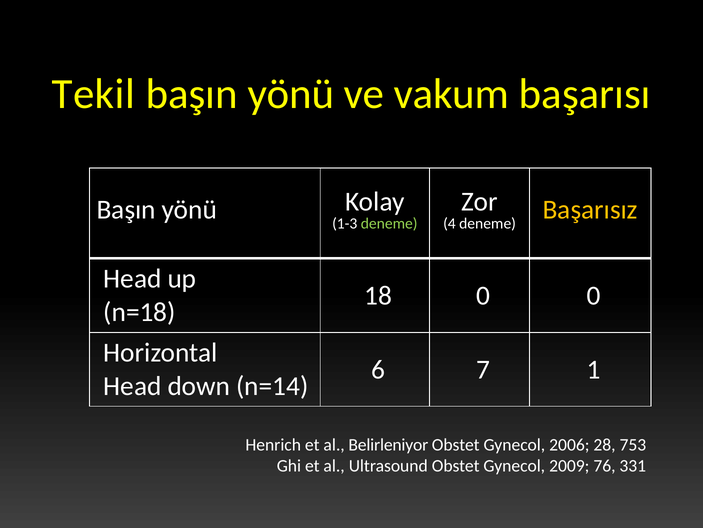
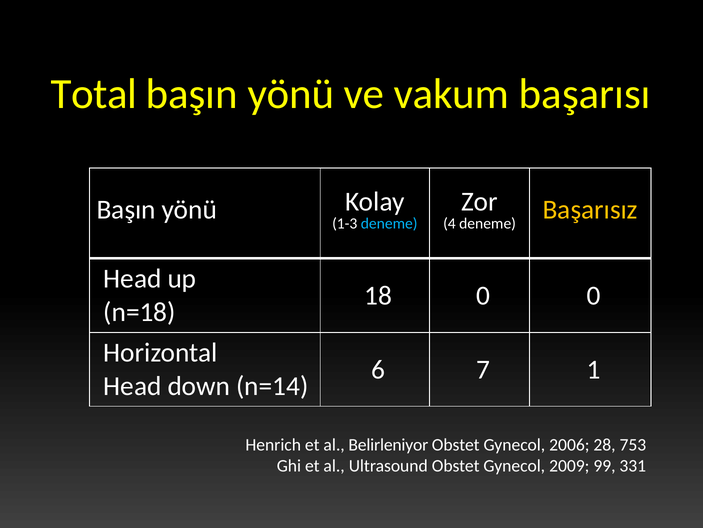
Tekil: Tekil -> Total
deneme at (389, 223) colour: light green -> light blue
76: 76 -> 99
